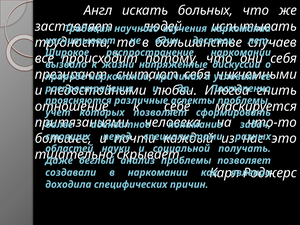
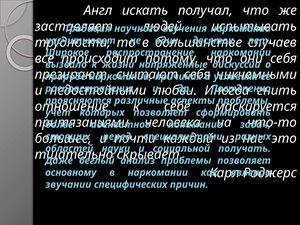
больных: больных -> получал
создавали: создавали -> основному
доходила: доходила -> звучании
